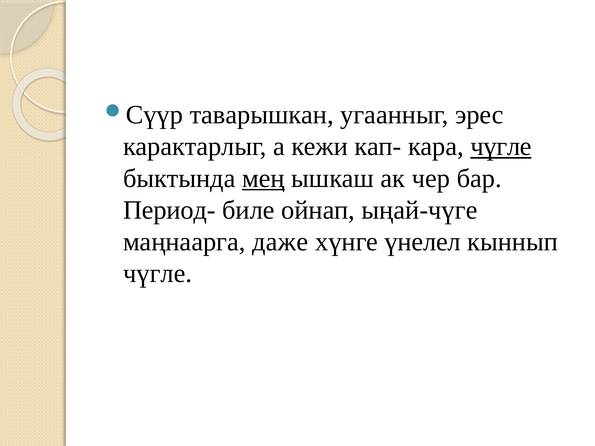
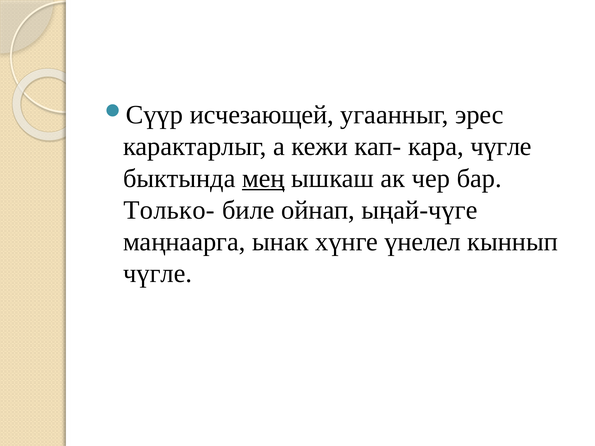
таварышкан: таварышкан -> исчезающей
чүгле at (501, 147) underline: present -> none
Период-: Период- -> Только-
даже: даже -> ынак
